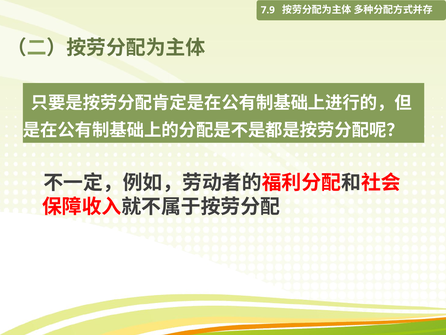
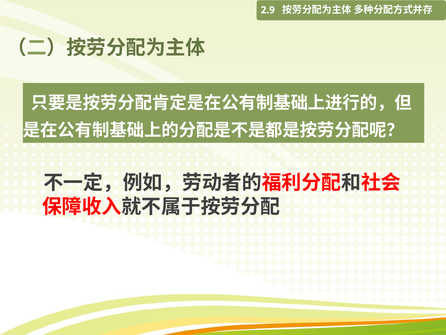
7.9: 7.9 -> 2.9
